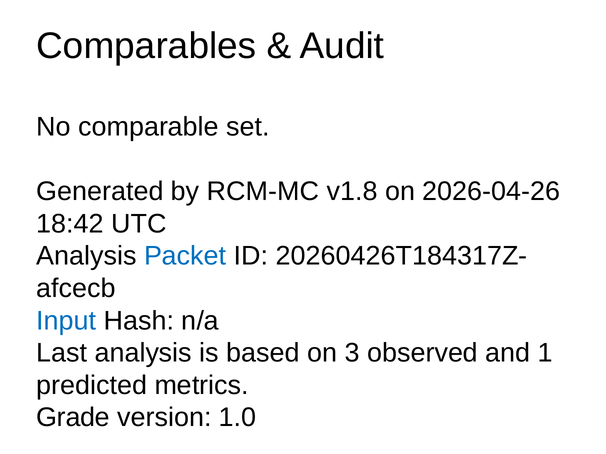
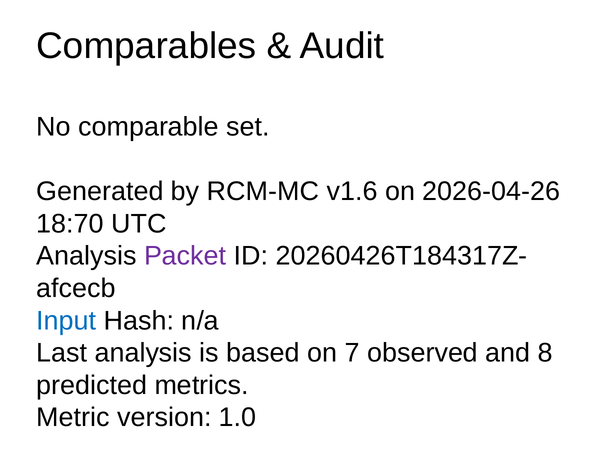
v1.8: v1.8 -> v1.6
18:42: 18:42 -> 18:70
Packet colour: blue -> purple
3: 3 -> 7
1: 1 -> 8
Grade: Grade -> Metric
